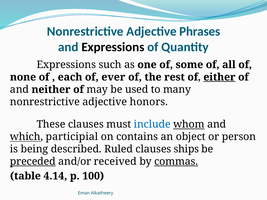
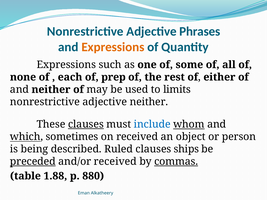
Expressions at (113, 47) colour: black -> orange
ever: ever -> prep
either underline: present -> none
many: many -> limits
adjective honors: honors -> neither
clauses at (86, 124) underline: none -> present
participial: participial -> sometimes
on contains: contains -> received
4.14: 4.14 -> 1.88
100: 100 -> 880
